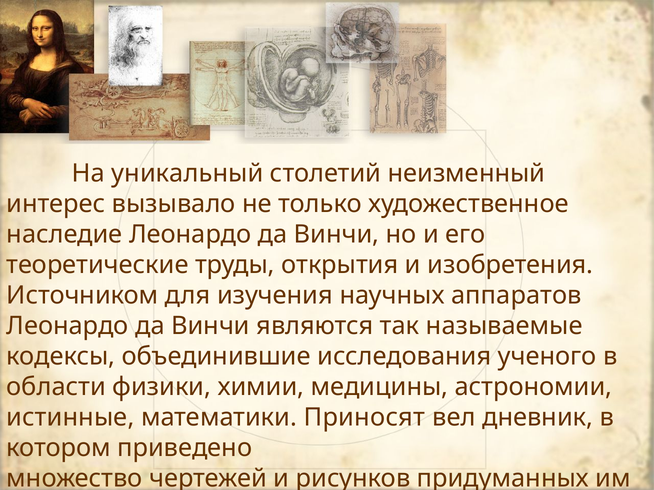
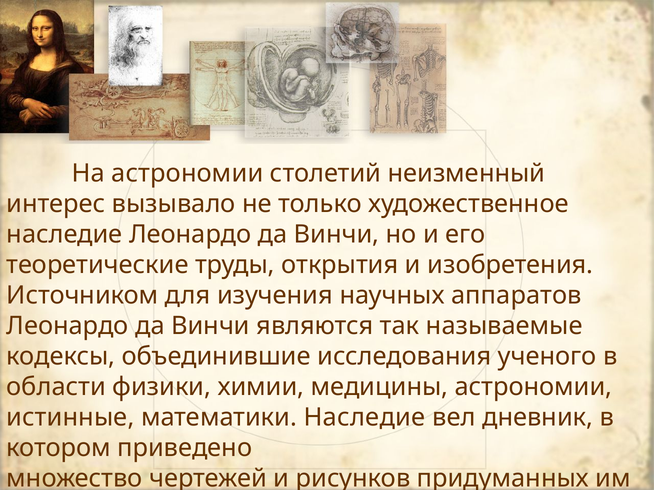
На уникальный: уникальный -> астрономии
математики Приносят: Приносят -> Наследие
